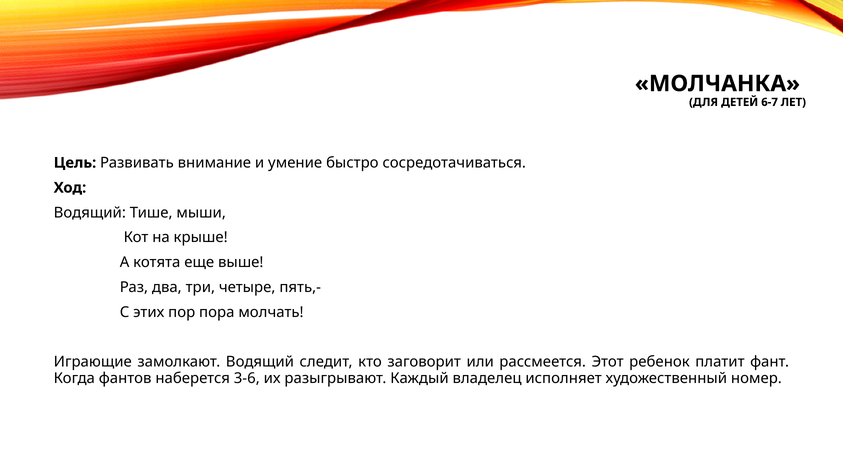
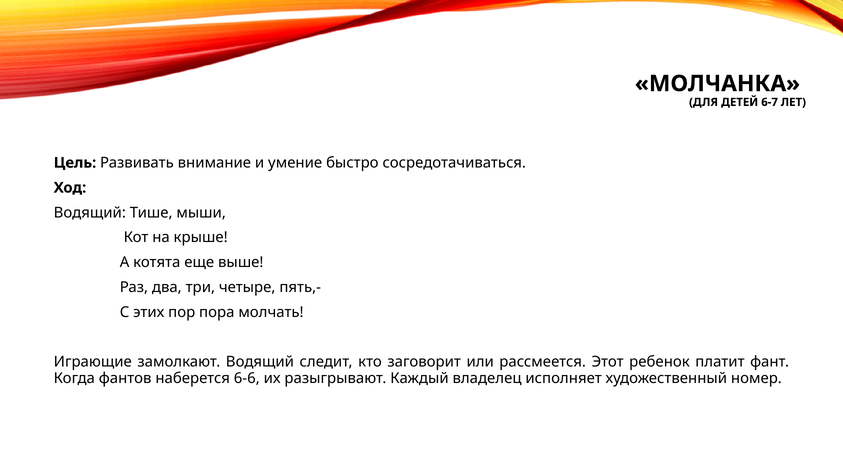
3-6: 3-6 -> 6-6
